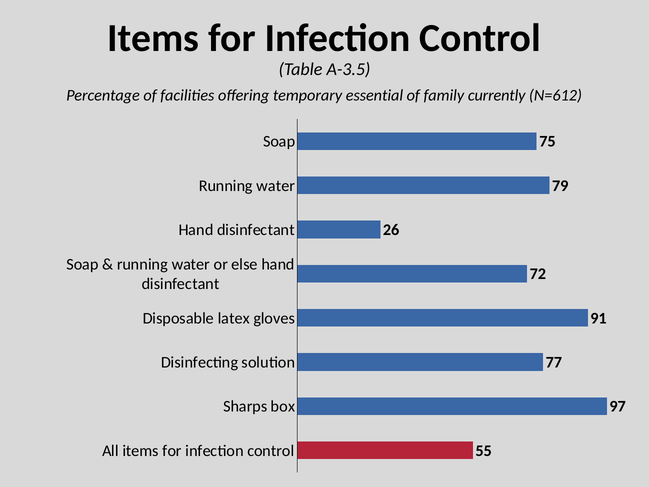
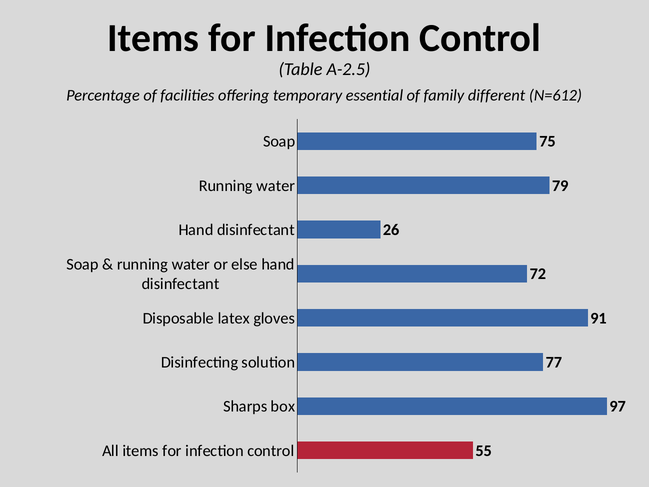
A-3.5: A-3.5 -> A-2.5
currently: currently -> different
